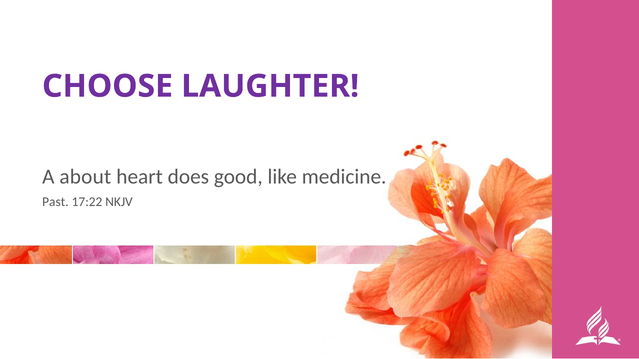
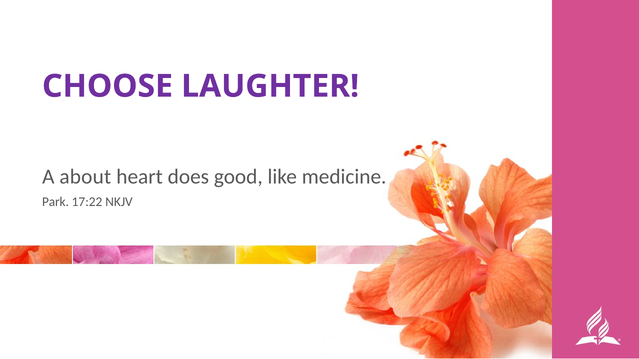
Past: Past -> Park
